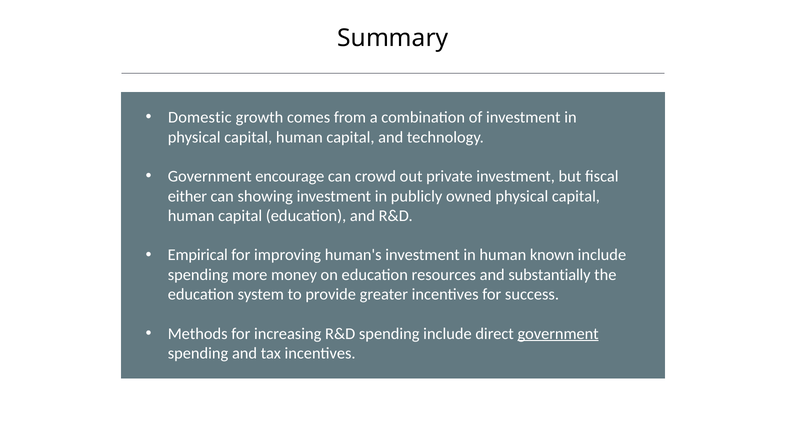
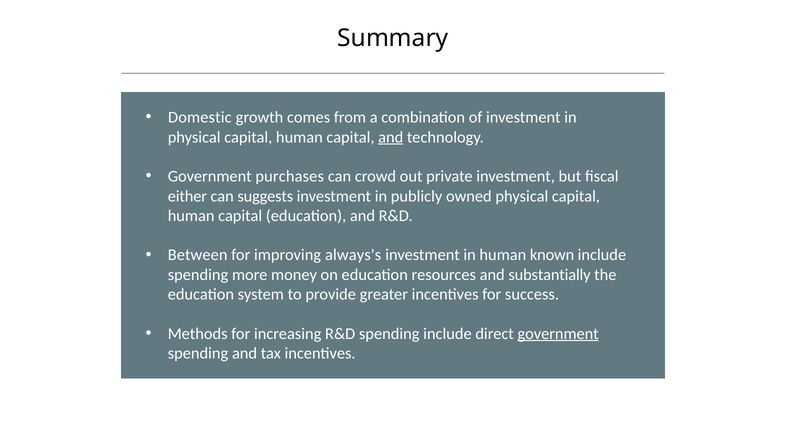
and at (391, 137) underline: none -> present
encourage: encourage -> purchases
showing: showing -> suggests
Empirical: Empirical -> Between
human's: human's -> always's
